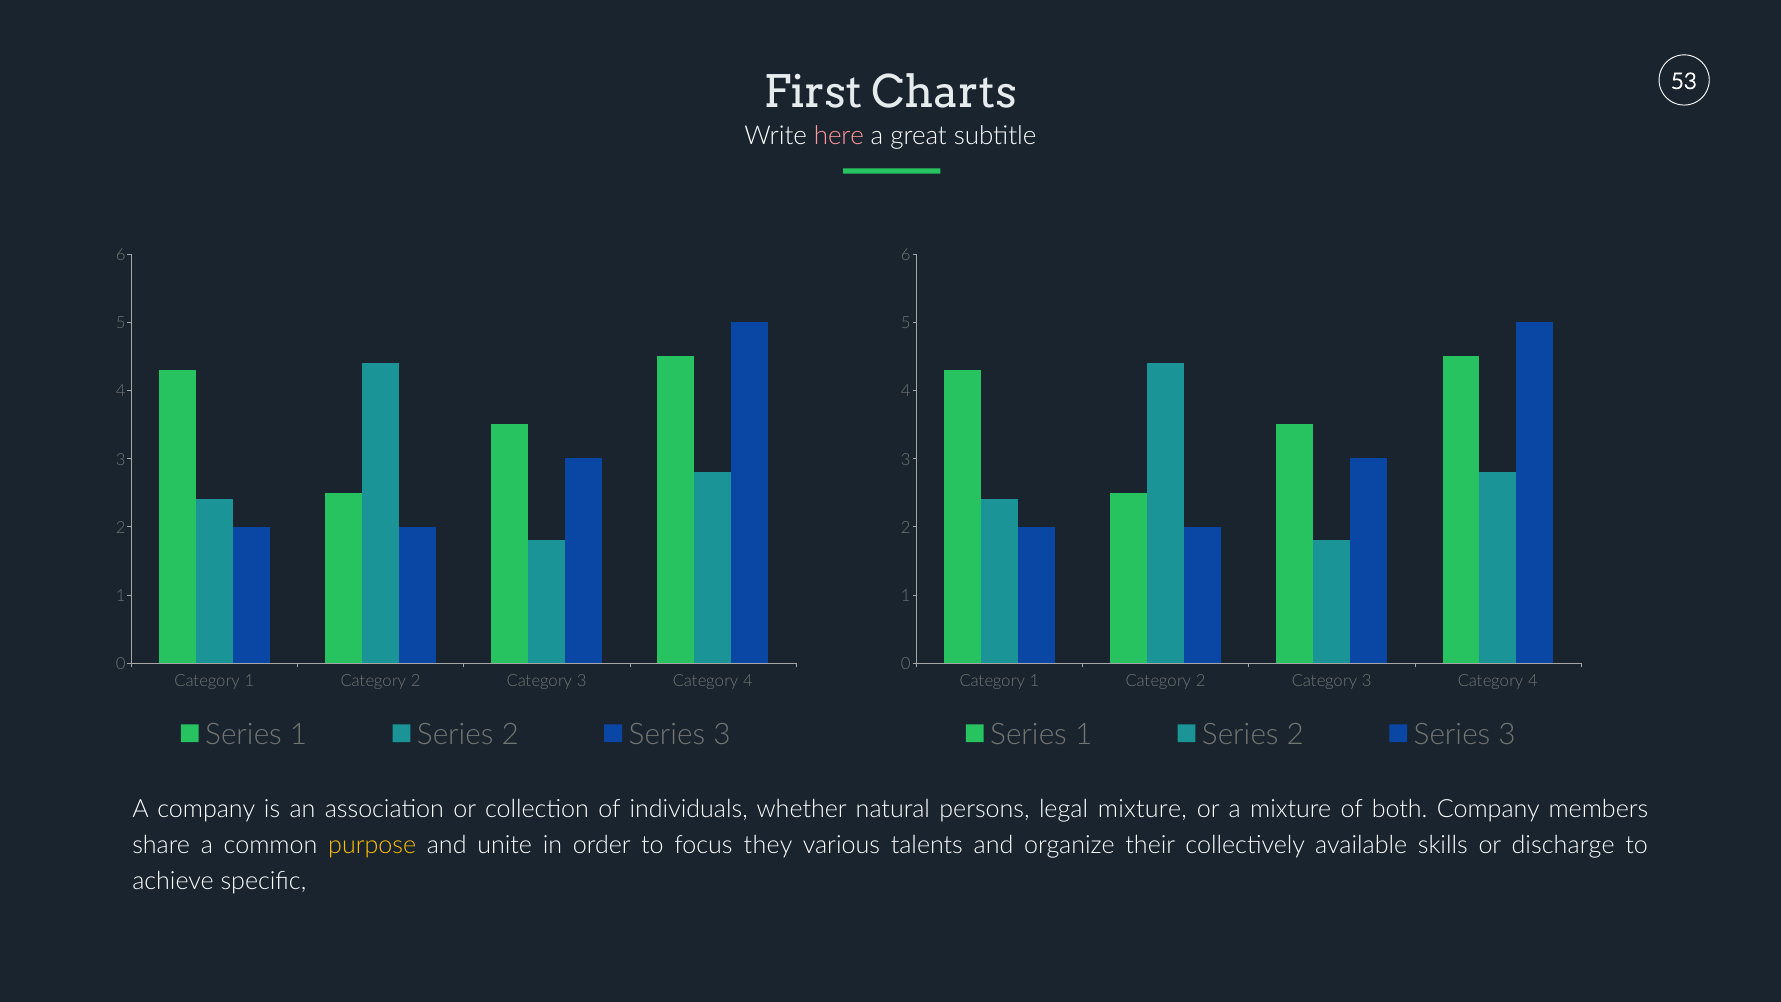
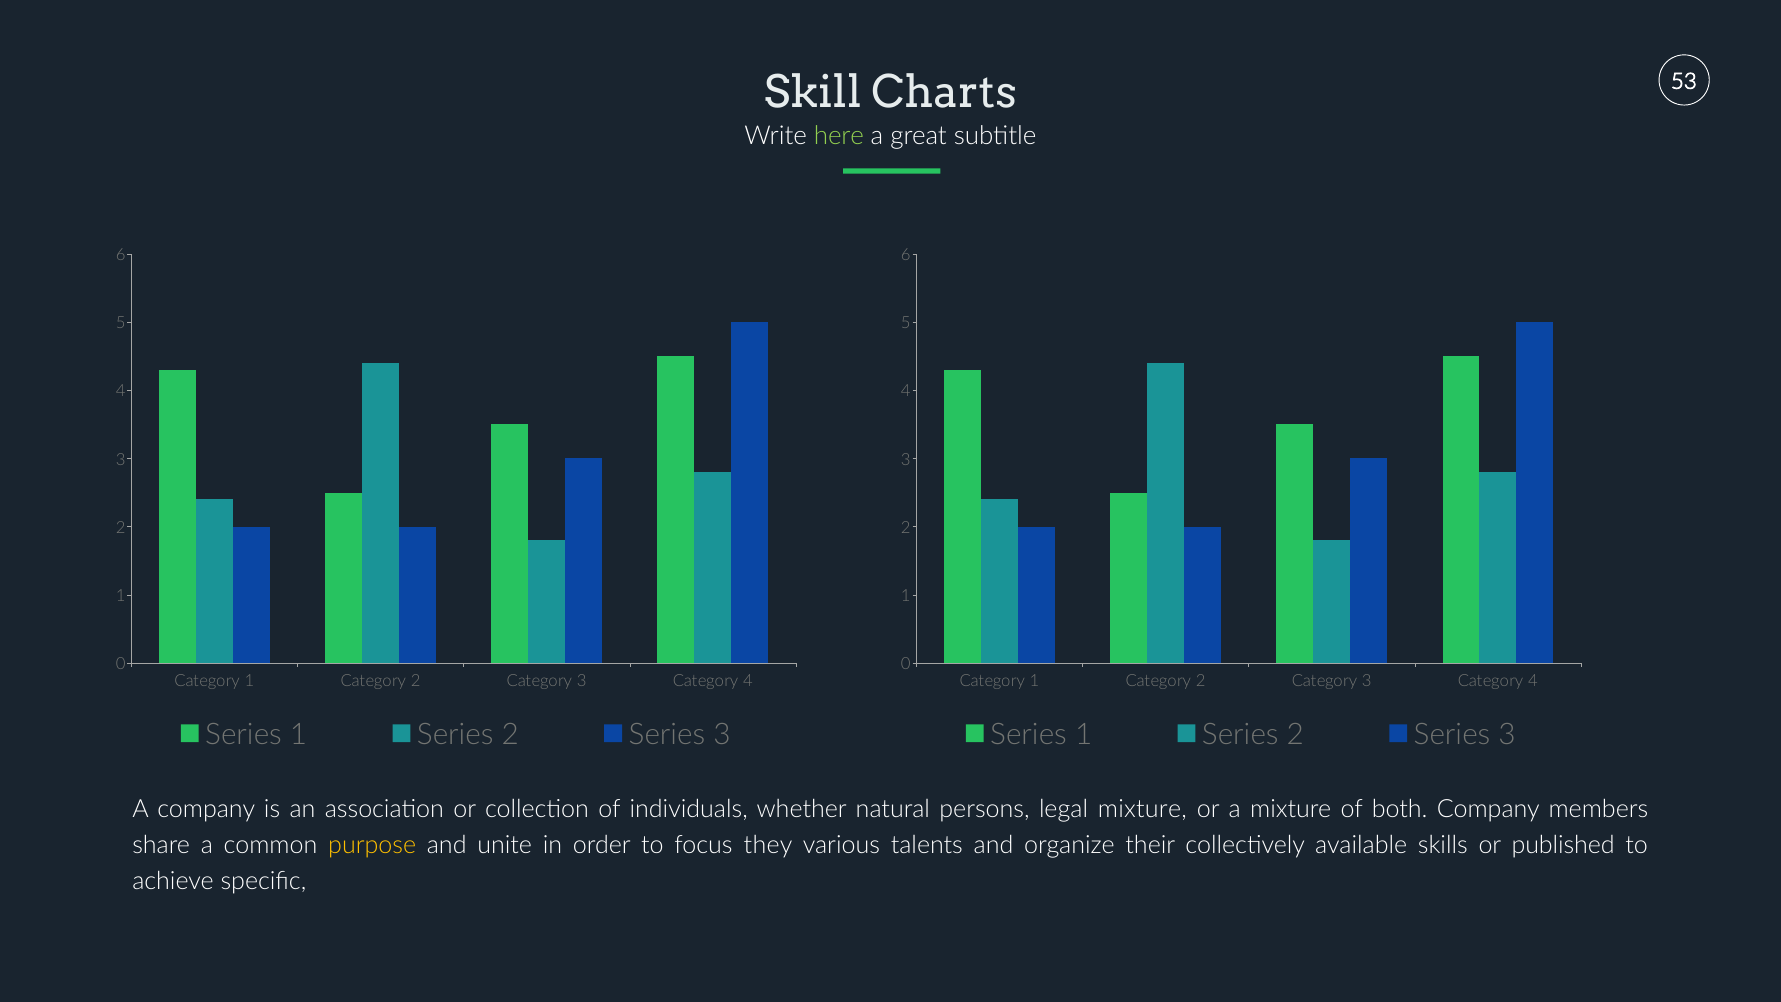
First: First -> Skill
here colour: pink -> light green
discharge: discharge -> published
